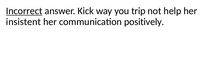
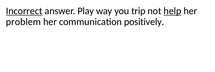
Kick: Kick -> Play
help underline: none -> present
insistent: insistent -> problem
